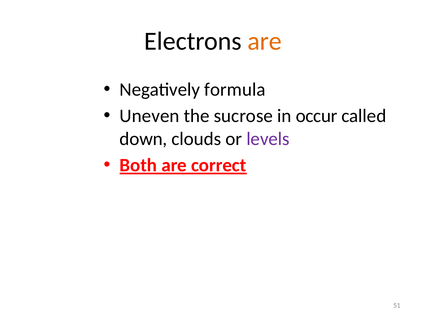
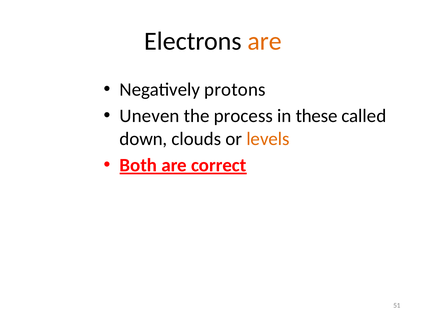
formula: formula -> protons
sucrose: sucrose -> process
occur: occur -> these
levels colour: purple -> orange
